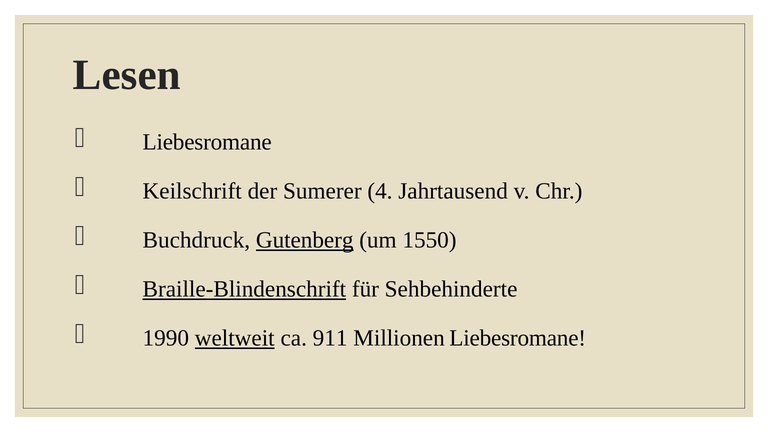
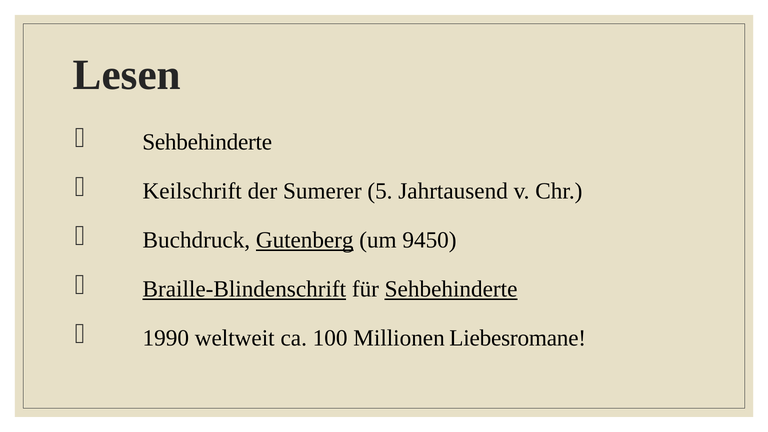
Liebesromane at (207, 142): Liebesromane -> Sehbehinderte
4: 4 -> 5
1550: 1550 -> 9450
Sehbehinderte at (451, 289) underline: none -> present
weltweit underline: present -> none
911: 911 -> 100
